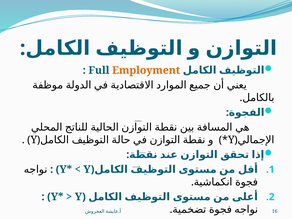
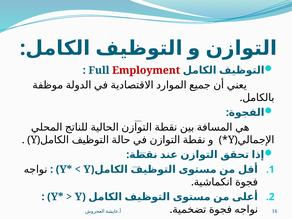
Employment colour: orange -> red
